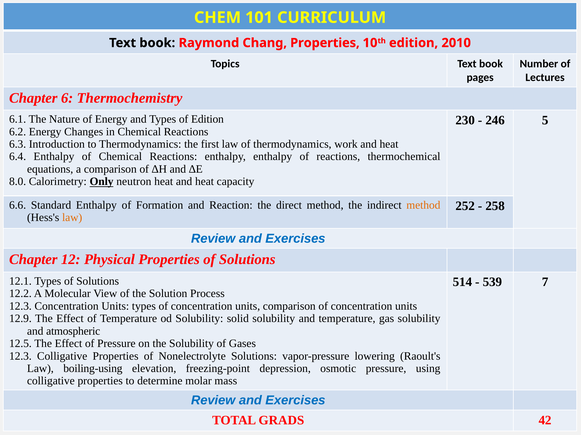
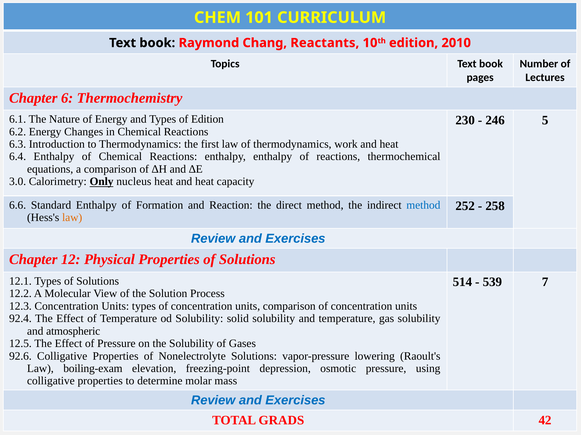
Chang Properties: Properties -> Reactants
8.0: 8.0 -> 3.0
neutron: neutron -> nucleus
method at (423, 205) colour: orange -> blue
12.9: 12.9 -> 92.4
12.3 at (20, 357): 12.3 -> 92.6
boiling-using: boiling-using -> boiling-exam
